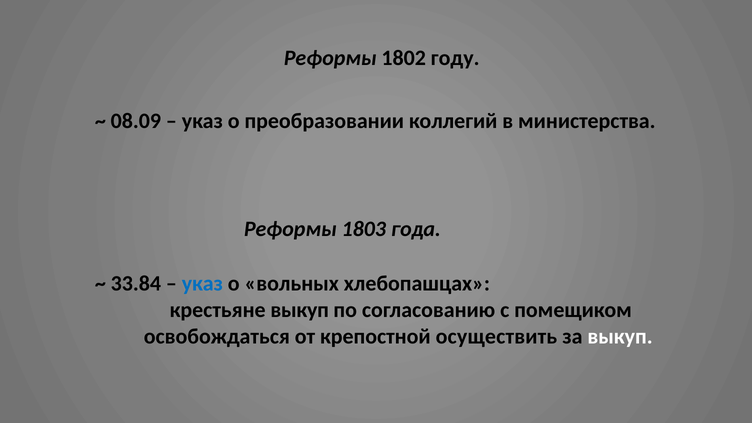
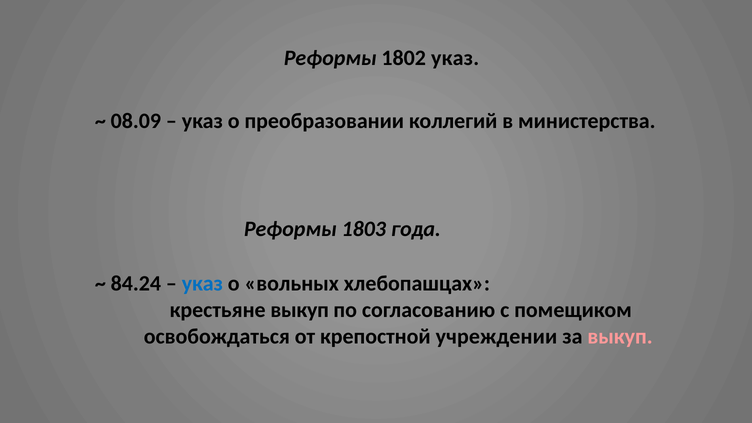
1802 году: году -> указ
33.84: 33.84 -> 84.24
осуществить: осуществить -> учреждении
выкуп at (620, 336) colour: white -> pink
